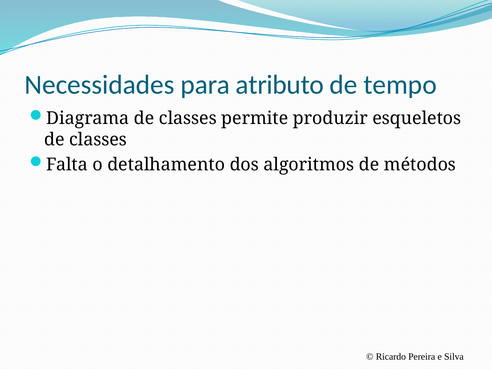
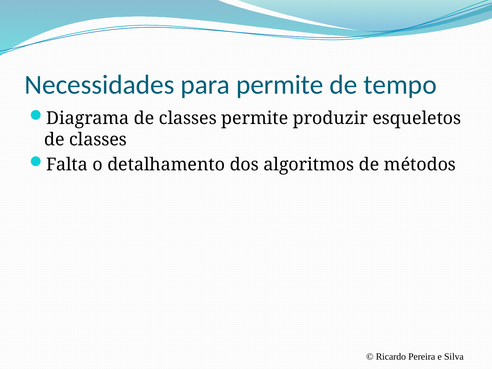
para atributo: atributo -> permite
